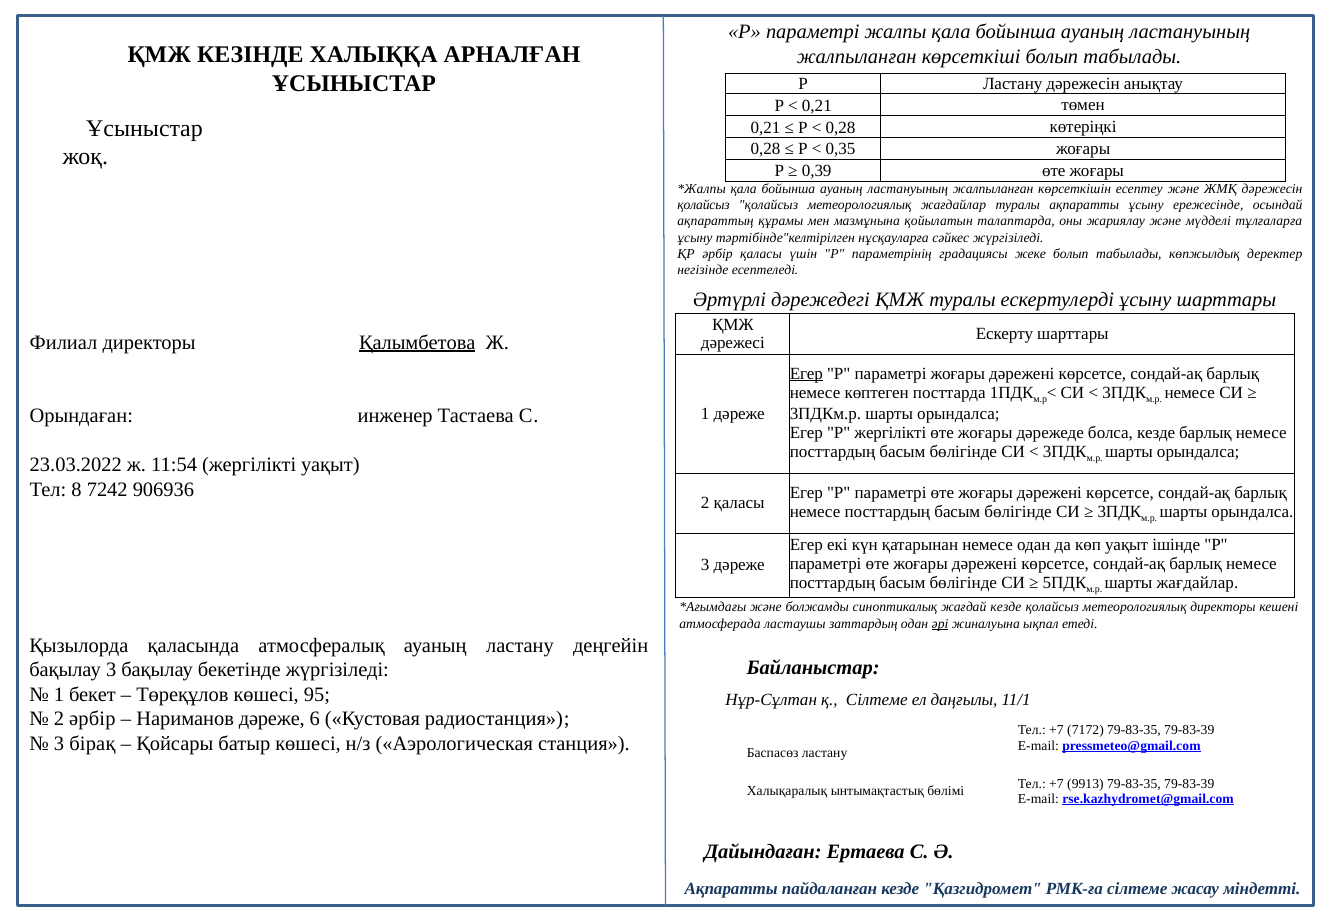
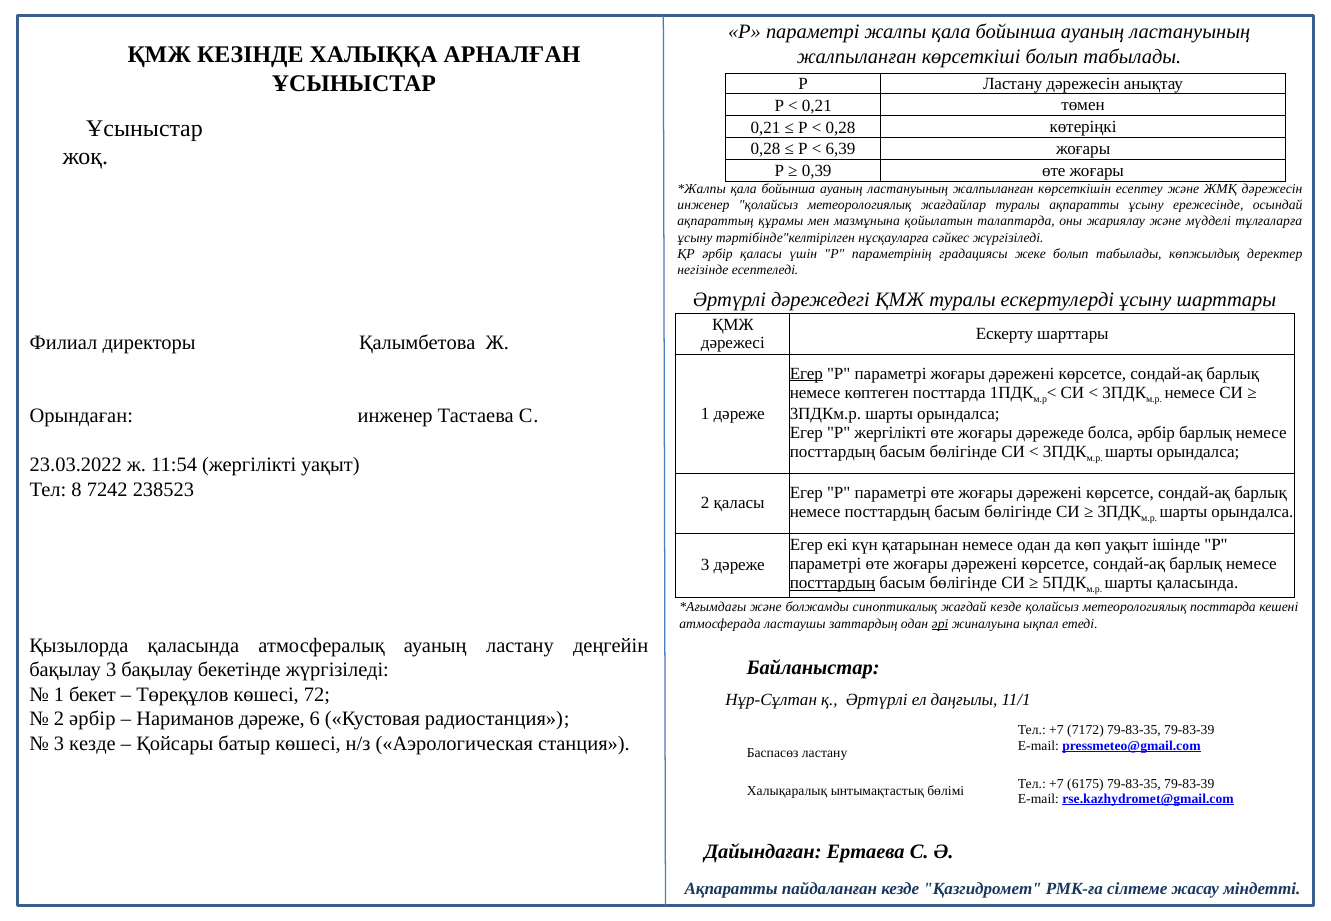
0,35: 0,35 -> 6,39
қолайсыз at (704, 205): қолайсыз -> инженер
Қалымбетова underline: present -> none
болса кезде: кезде -> әрбір
906936: 906936 -> 238523
посттардың at (833, 583) underline: none -> present
шарты жағдайлар: жағдайлар -> қаласында
метеорологиялық директоры: директоры -> посттарда
95: 95 -> 72
қ Сілтеме: Сілтеме -> Әртүрлі
3 бірақ: бірақ -> кезде
9913: 9913 -> 6175
